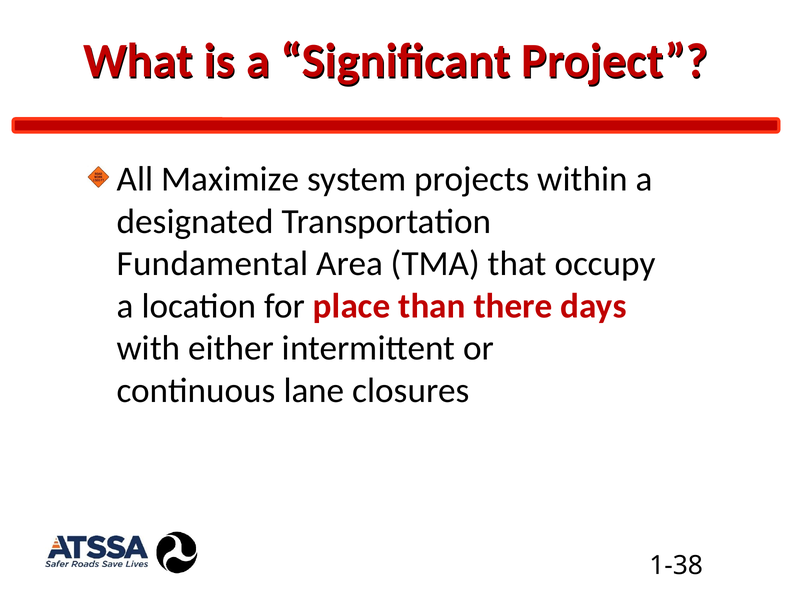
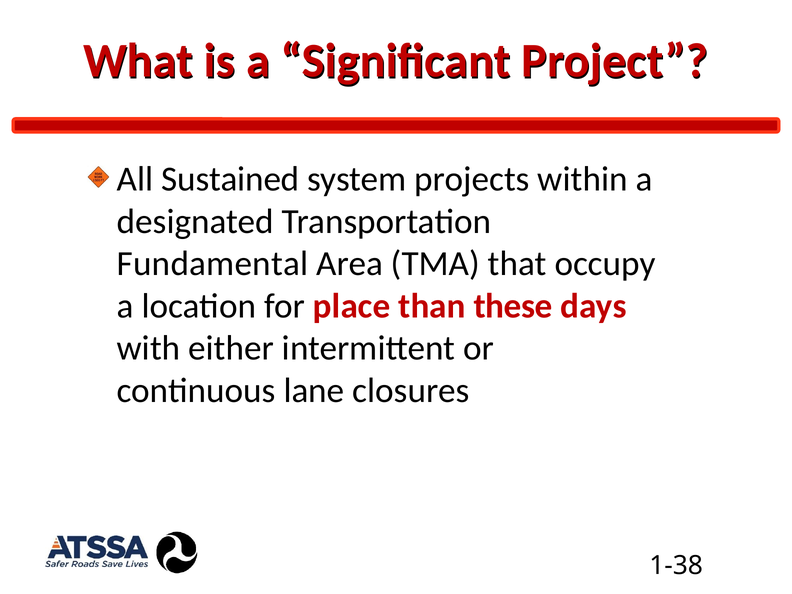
Maximize: Maximize -> Sustained
there: there -> these
